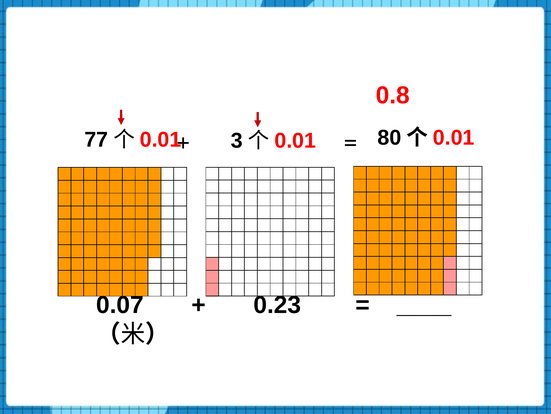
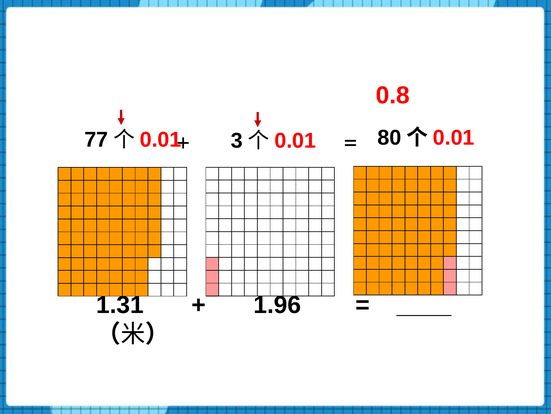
0.07: 0.07 -> 1.31
0.23: 0.23 -> 1.96
